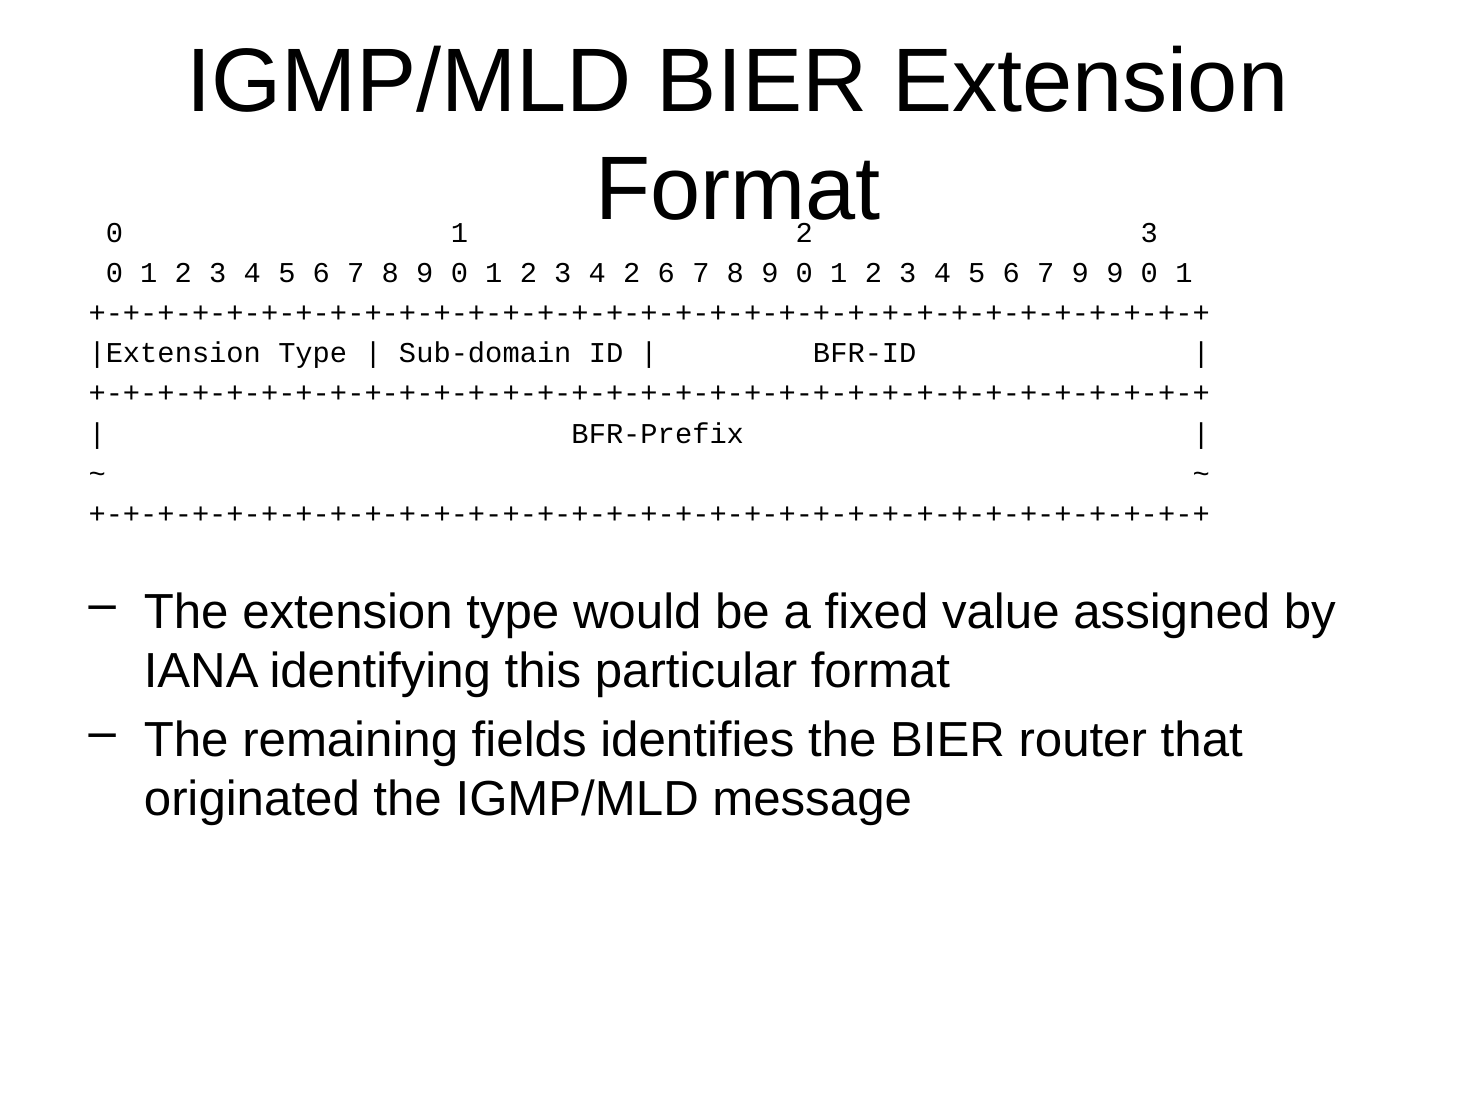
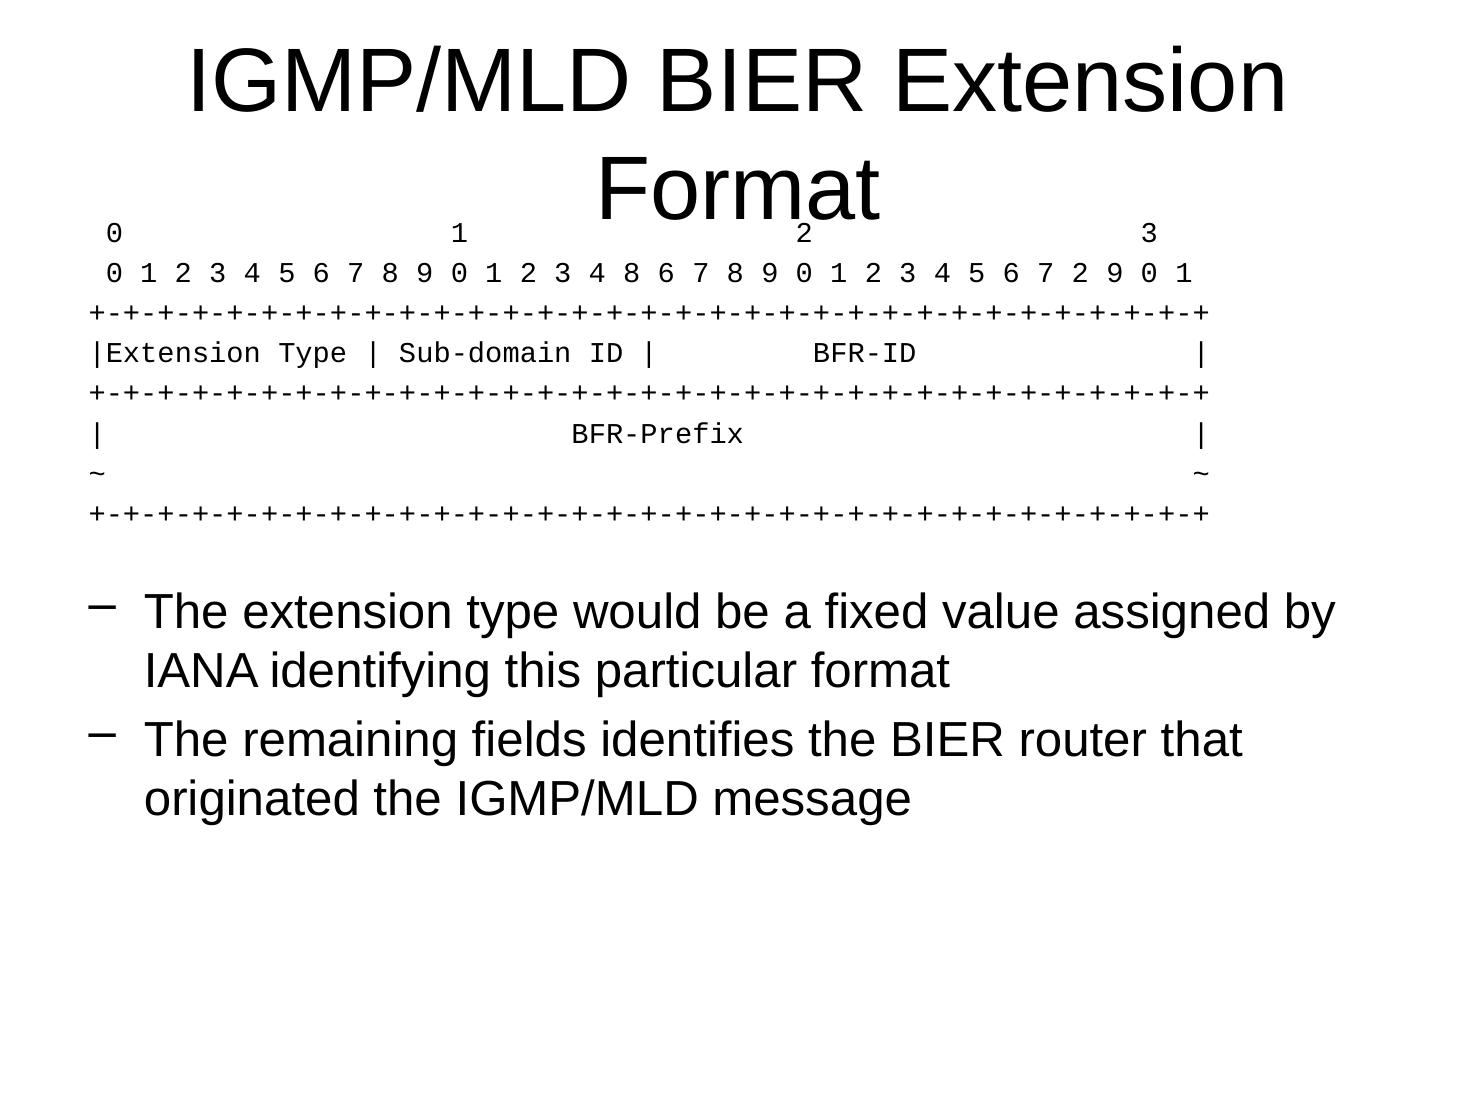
4 2: 2 -> 8
7 9: 9 -> 2
